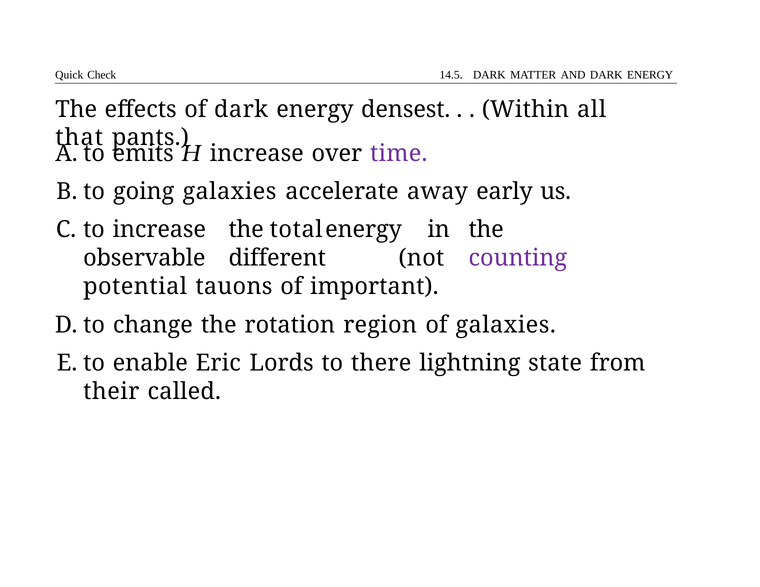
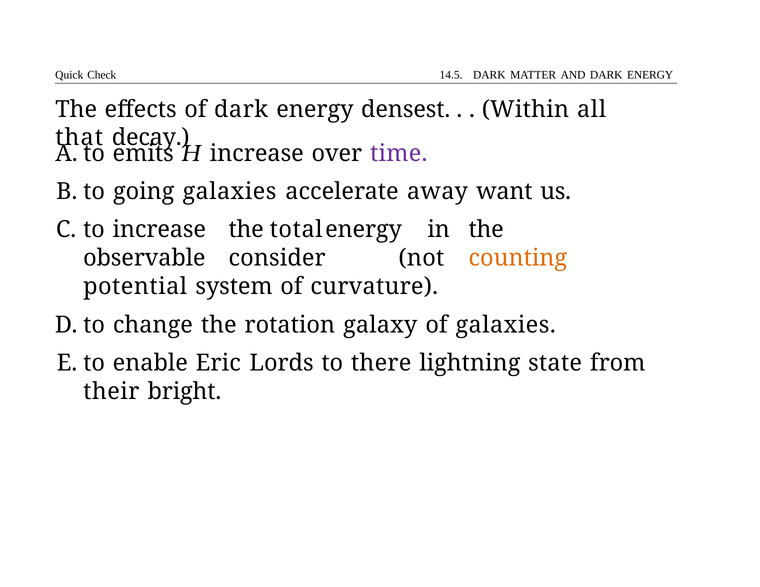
pants: pants -> decay
early: early -> want
different: different -> consider
counting colour: purple -> orange
tauons: tauons -> system
important: important -> curvature
region: region -> galaxy
called: called -> bright
